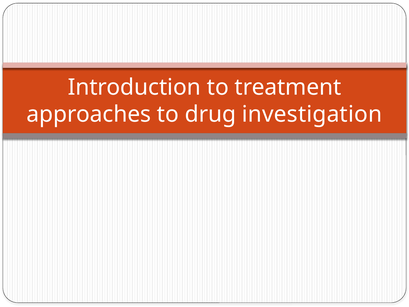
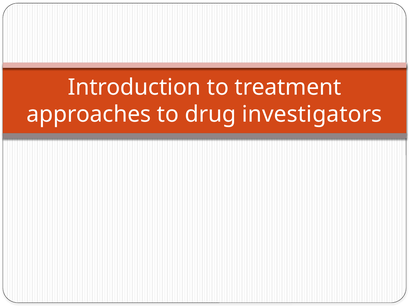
investigation: investigation -> investigators
